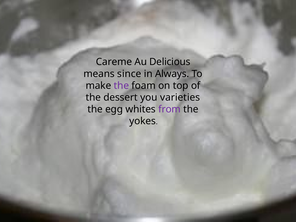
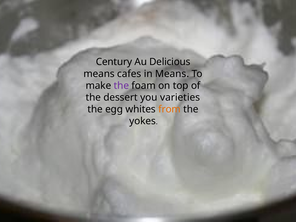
Careme: Careme -> Century
since: since -> cafes
in Always: Always -> Means
from colour: purple -> orange
